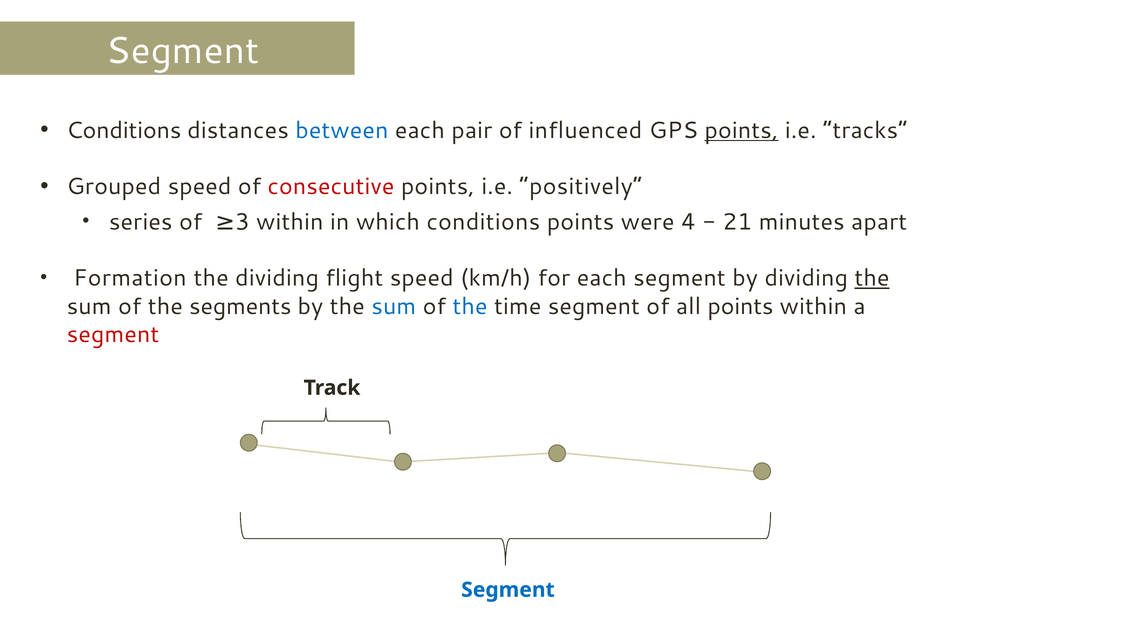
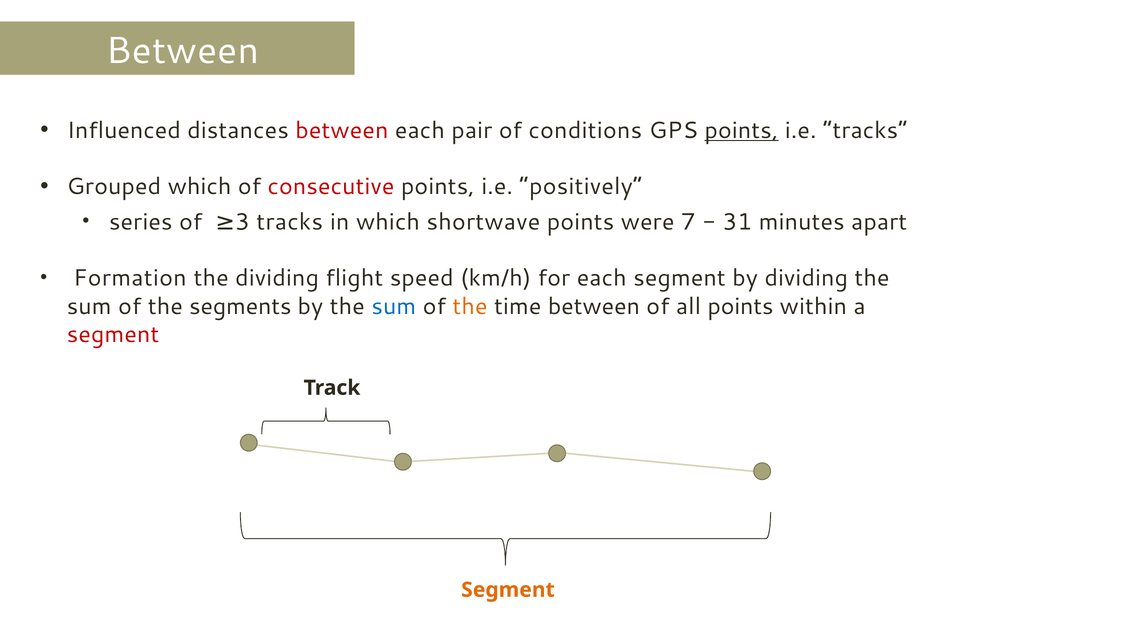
Segment at (183, 51): Segment -> Between
Conditions at (124, 131): Conditions -> Influenced
between at (342, 131) colour: blue -> red
influenced: influenced -> conditions
Grouped speed: speed -> which
within at (290, 222): within -> tracks
which conditions: conditions -> shortwave
4: 4 -> 7
21: 21 -> 31
the at (872, 278) underline: present -> none
the at (470, 307) colour: blue -> orange
time segment: segment -> between
Segment at (508, 590) colour: blue -> orange
